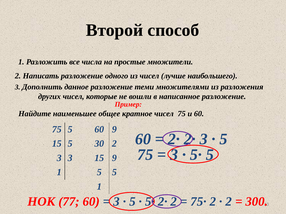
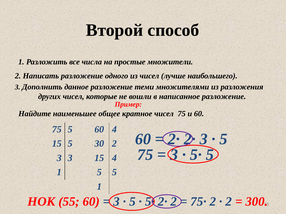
60 9: 9 -> 4
15 9: 9 -> 4
77: 77 -> 55
